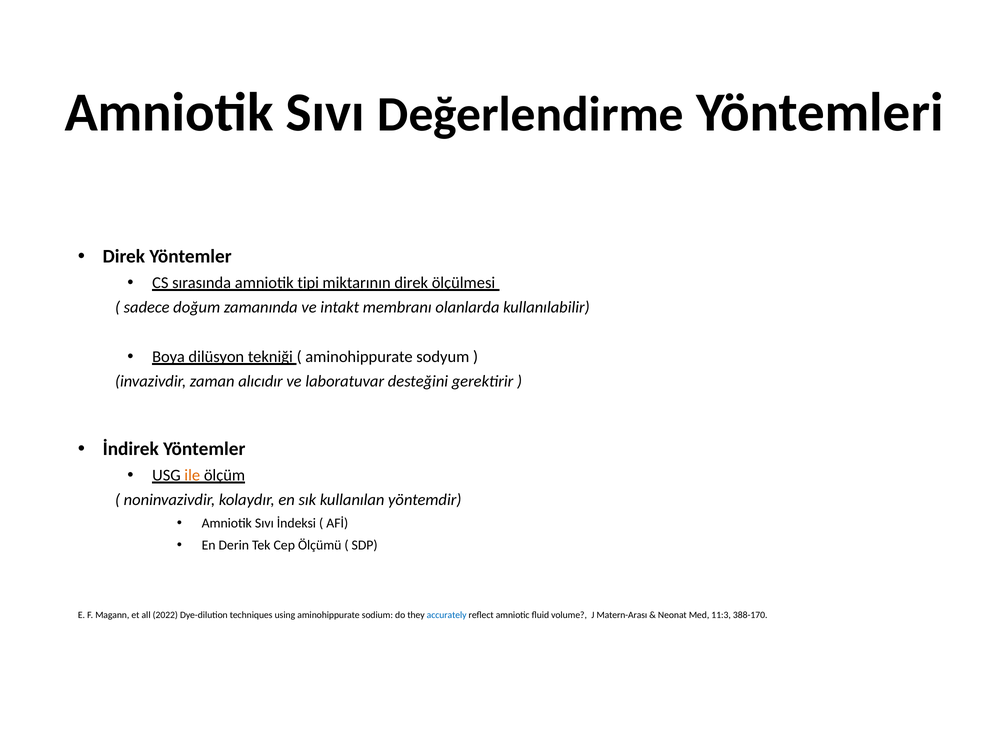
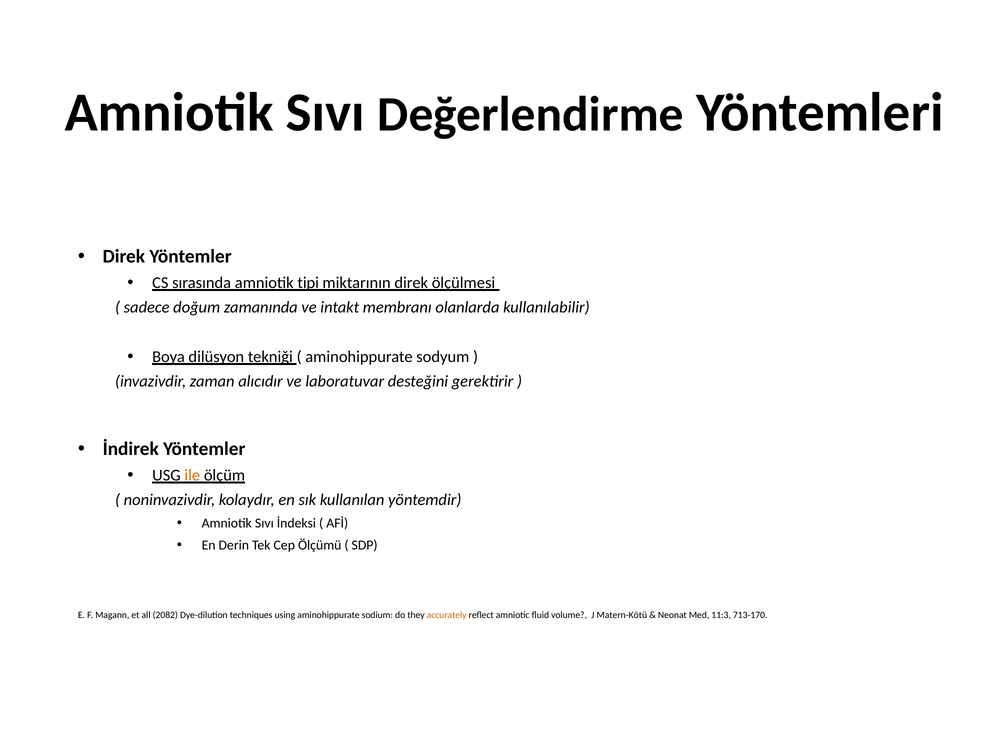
2022: 2022 -> 2082
accurately colour: blue -> orange
Matern-Arası: Matern-Arası -> Matern-Kötü
388-170: 388-170 -> 713-170
